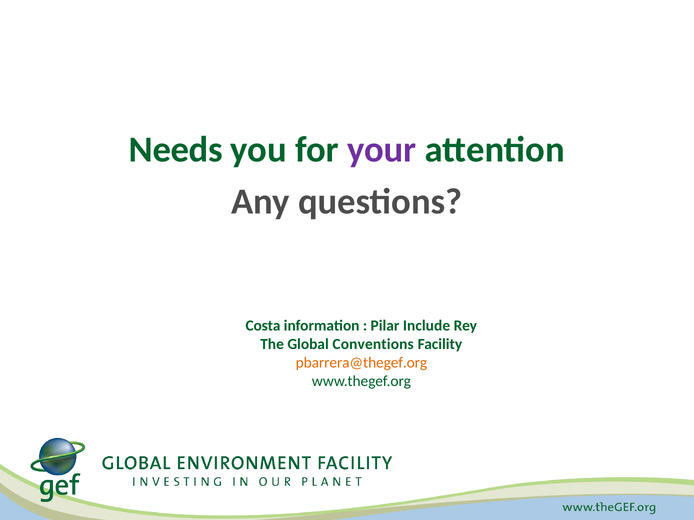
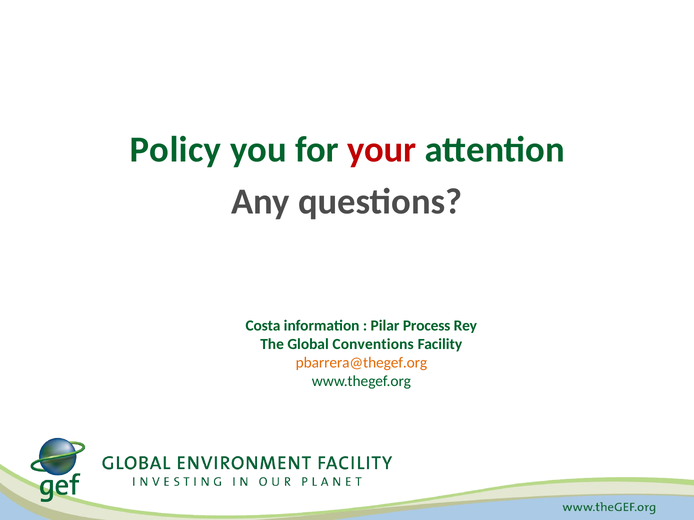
Needs: Needs -> Policy
your colour: purple -> red
Include: Include -> Process
